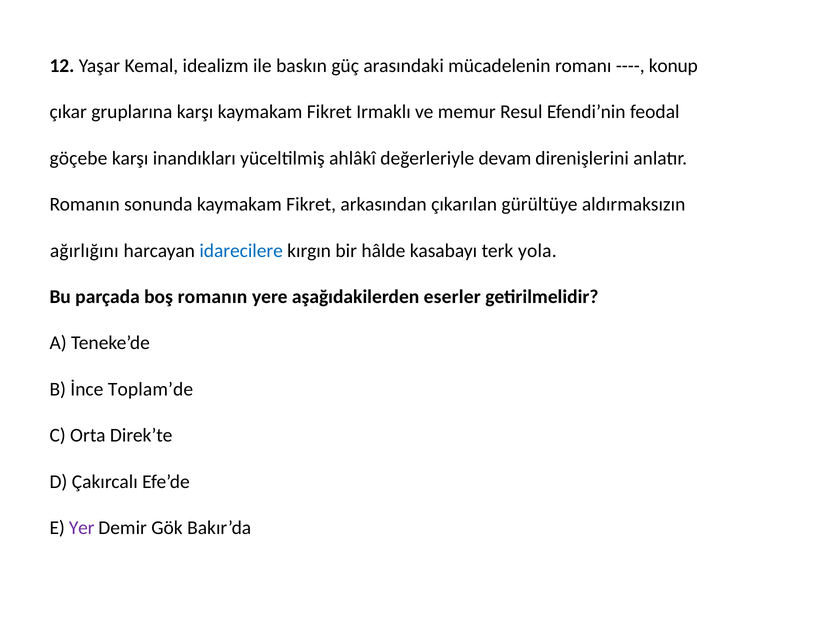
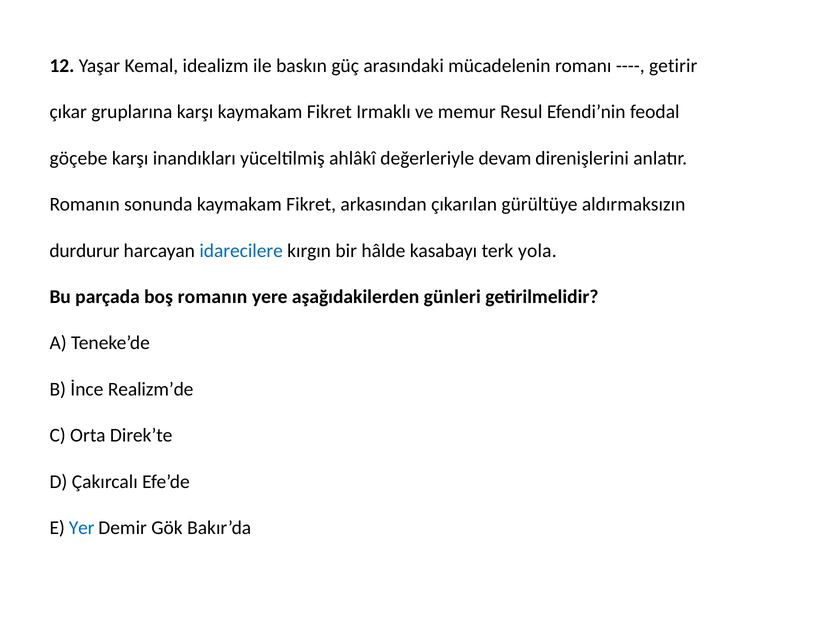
konup: konup -> getirir
ağırlığını: ağırlığını -> durdurur
eserler: eserler -> günleri
Toplam’de: Toplam’de -> Realizm’de
Yer colour: purple -> blue
